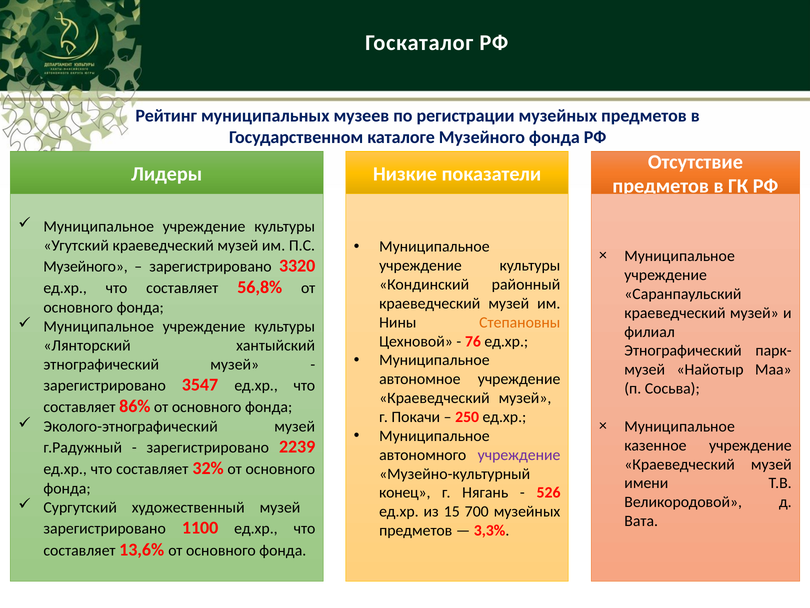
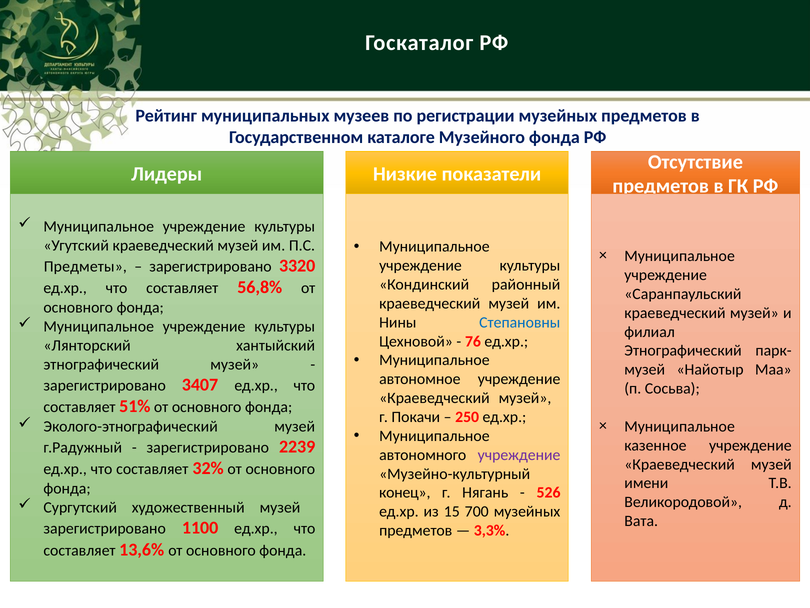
Музейного at (86, 266): Музейного -> Предметы
Степановны colour: orange -> blue
3547: 3547 -> 3407
86%: 86% -> 51%
